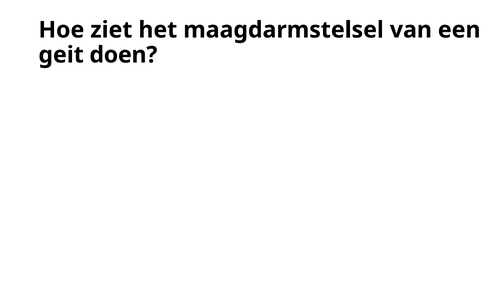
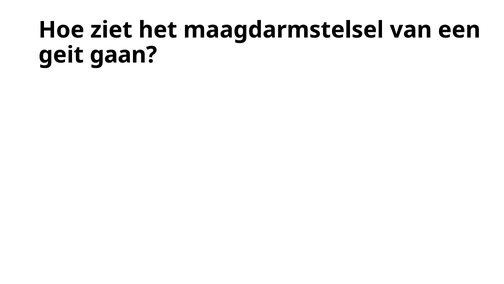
doen: doen -> gaan
